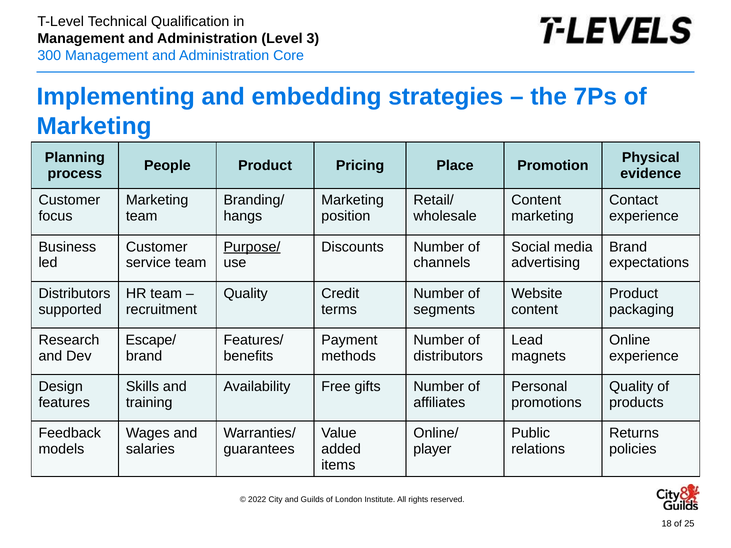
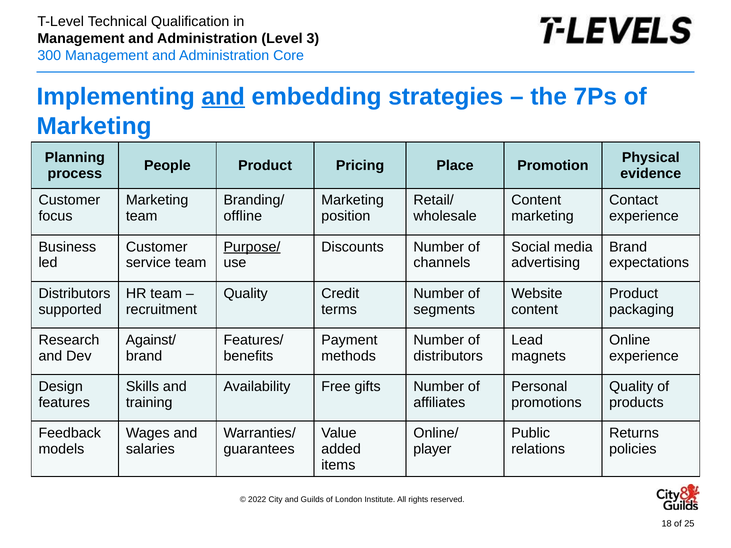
and at (223, 97) underline: none -> present
hangs: hangs -> offline
Escape/: Escape/ -> Against/
